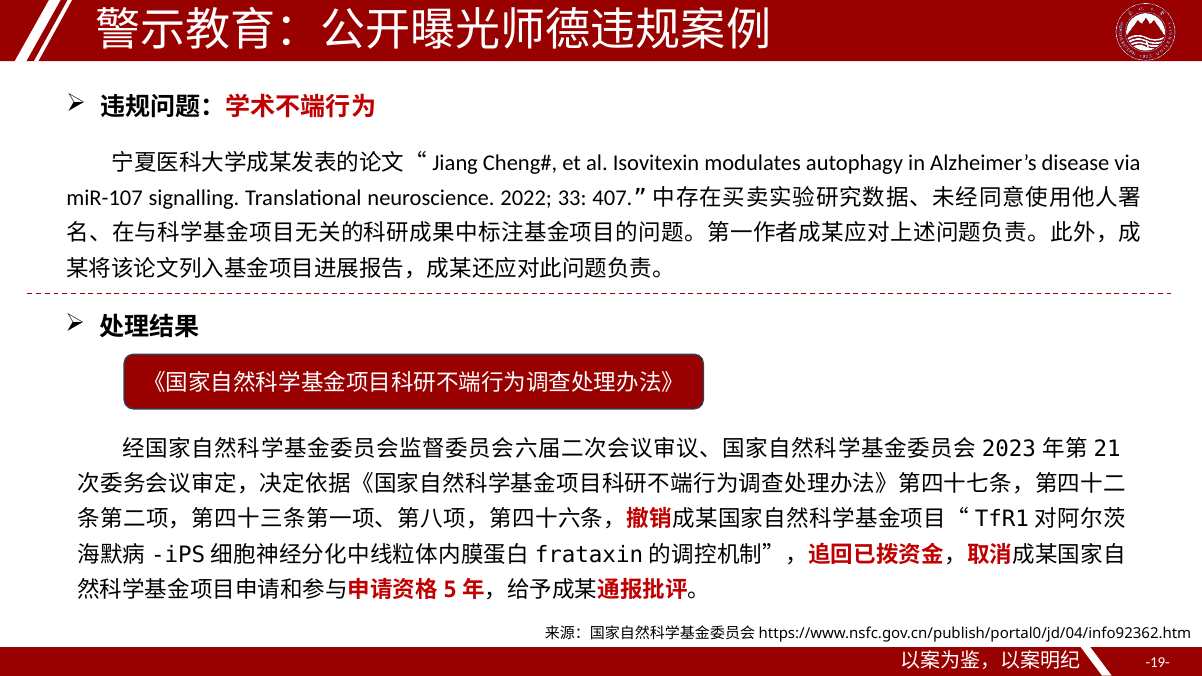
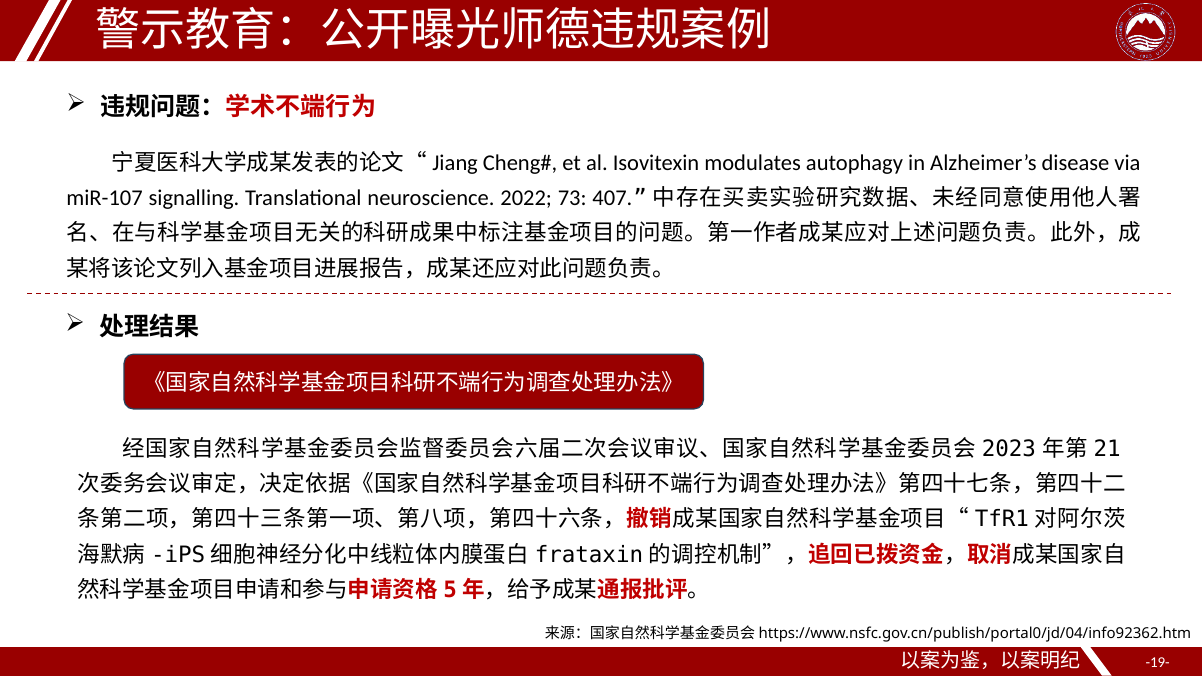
33: 33 -> 73
